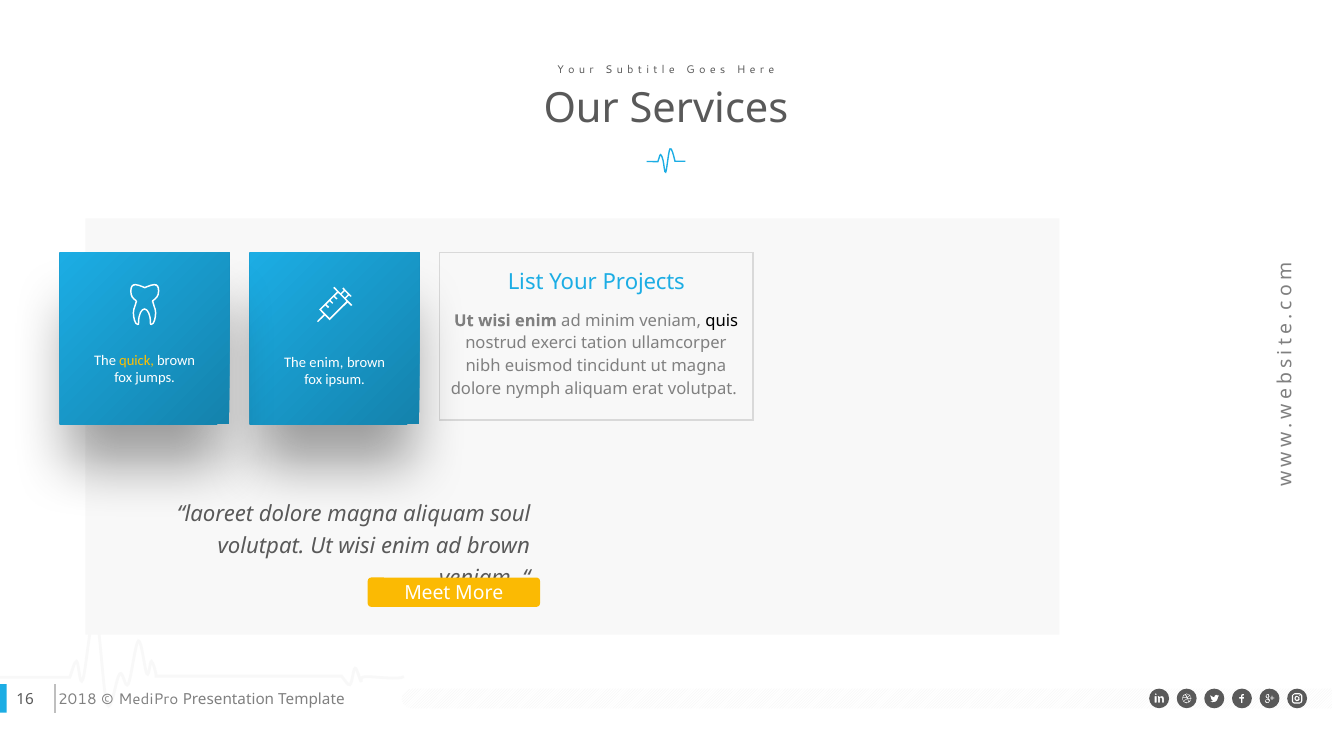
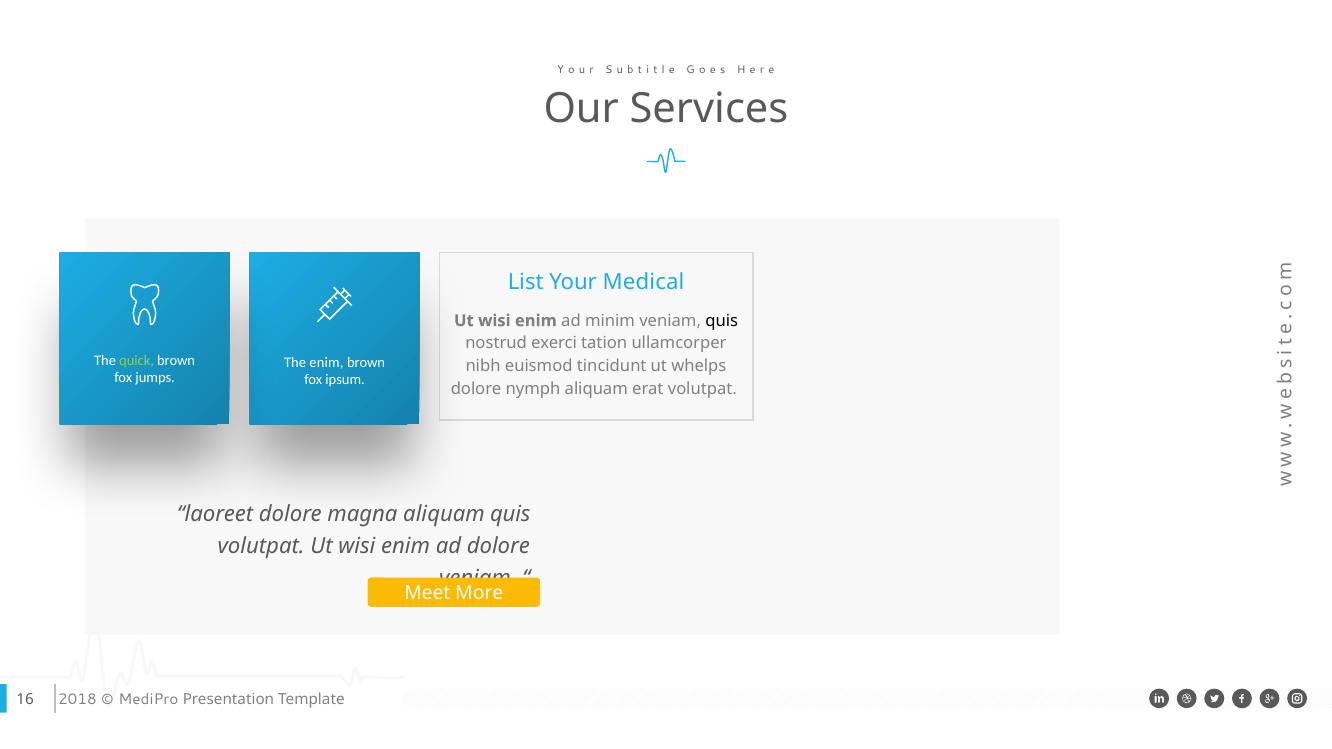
Projects: Projects -> Medical
quick colour: yellow -> light green
ut magna: magna -> whelps
aliquam soul: soul -> quis
ad brown: brown -> dolore
